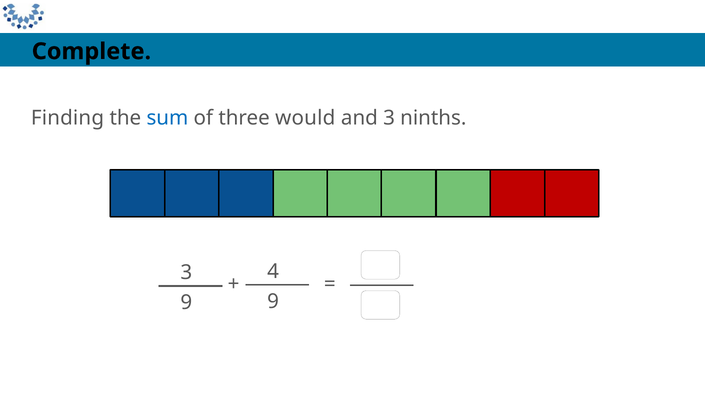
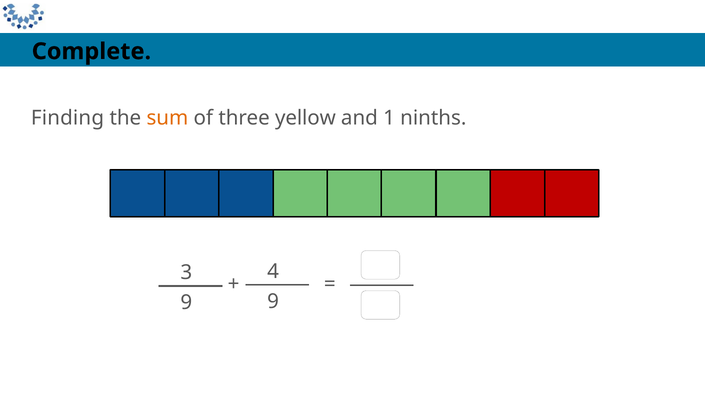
sum colour: blue -> orange
would: would -> yellow
and 3: 3 -> 1
